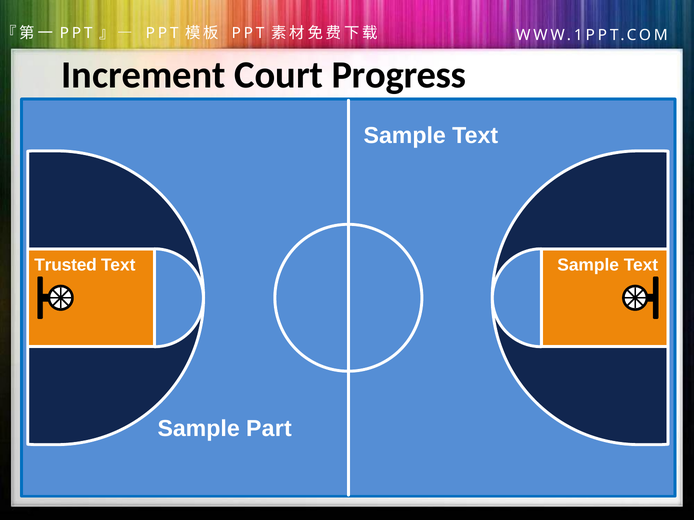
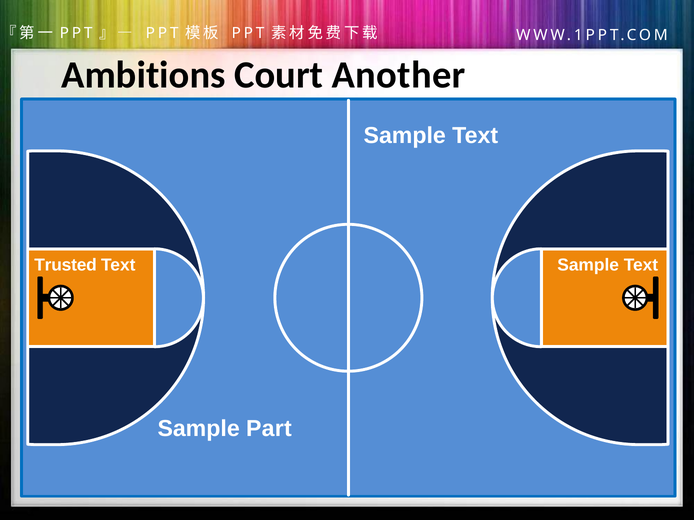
Increment: Increment -> Ambitions
Progress: Progress -> Another
